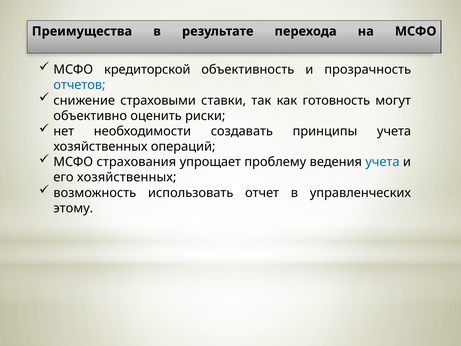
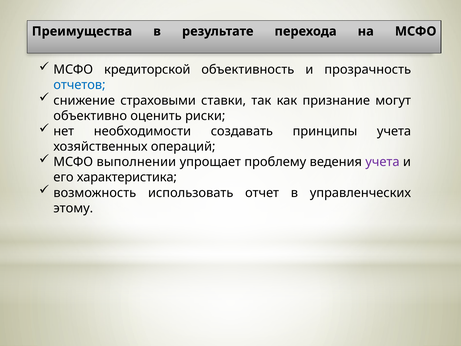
готовность: готовность -> признание
страхования: страхования -> выполнении
учета at (382, 162) colour: blue -> purple
его хозяйственных: хозяйственных -> характеристика
